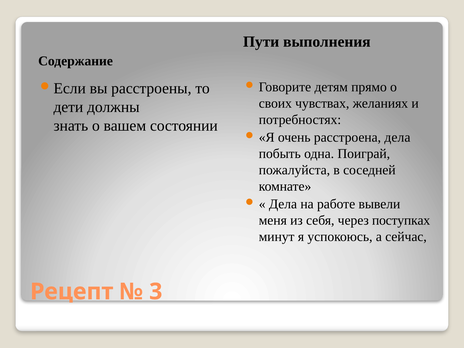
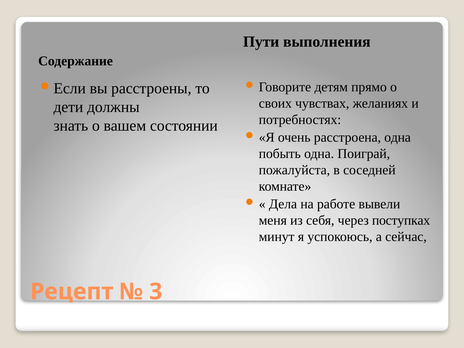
расстроена дела: дела -> одна
